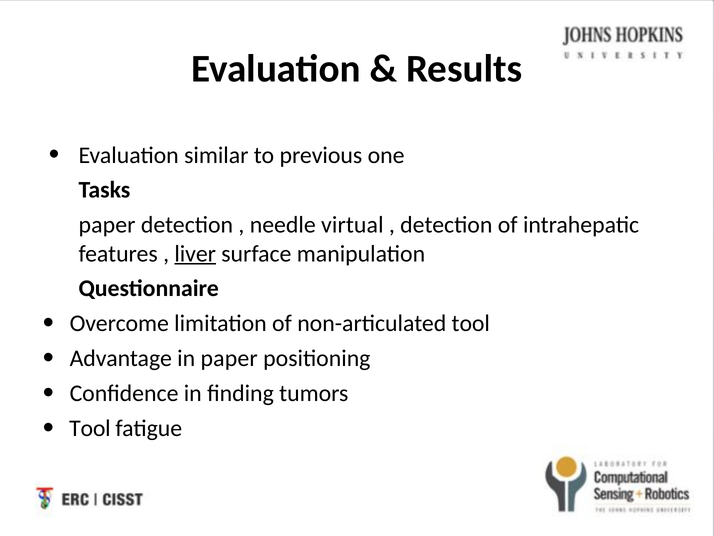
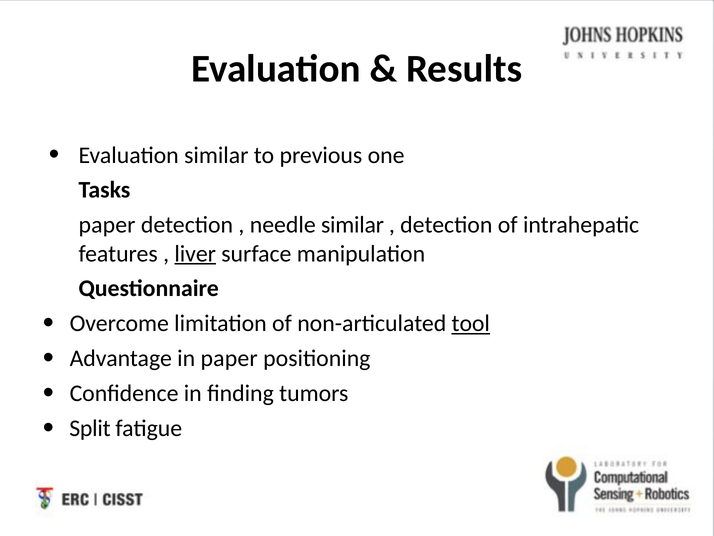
needle virtual: virtual -> similar
tool at (471, 323) underline: none -> present
Tool at (90, 428): Tool -> Split
